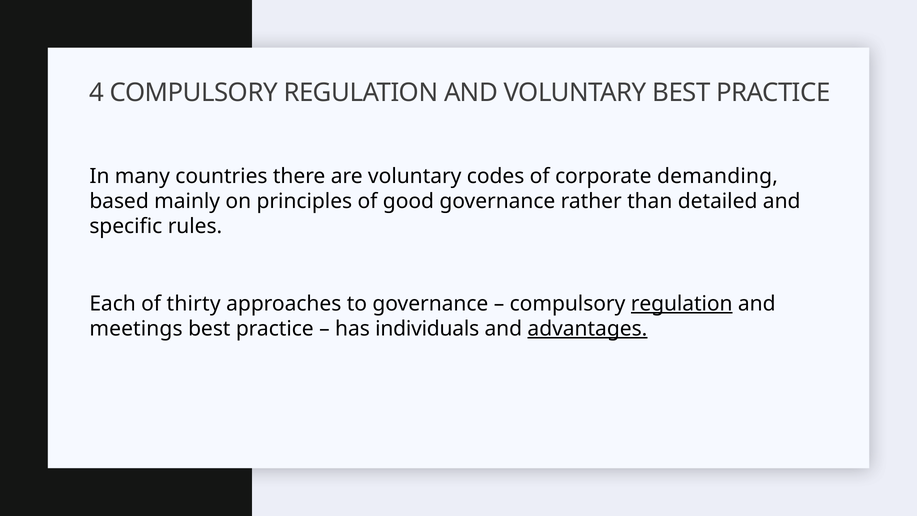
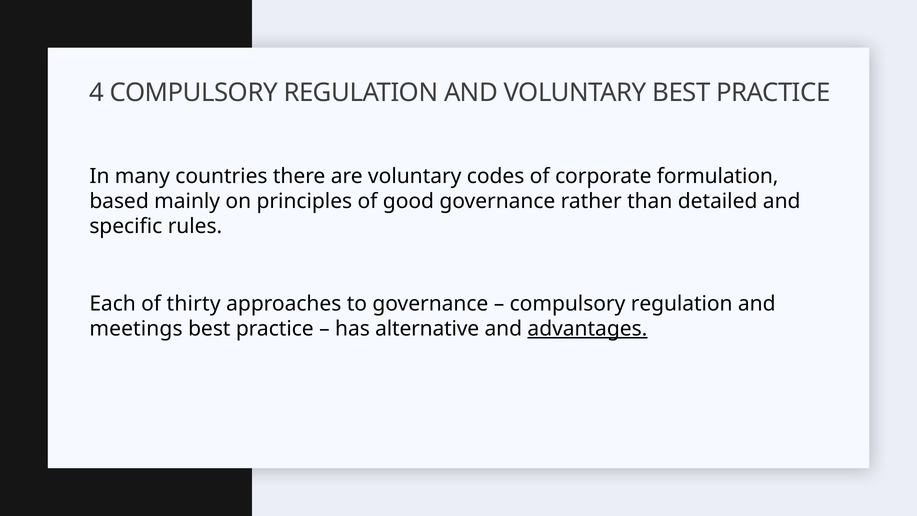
demanding: demanding -> formulation
regulation at (682, 304) underline: present -> none
individuals: individuals -> alternative
